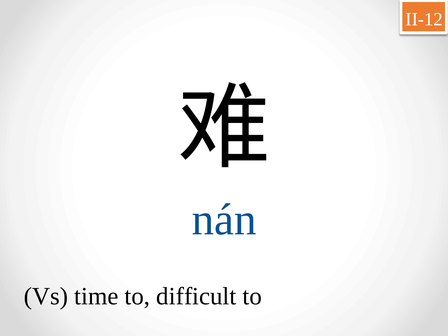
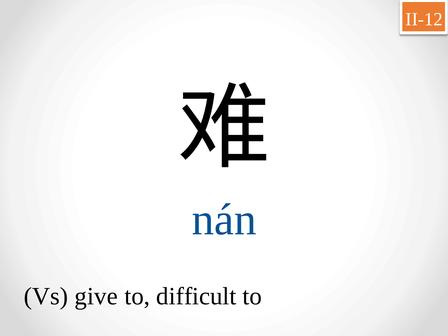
time: time -> give
